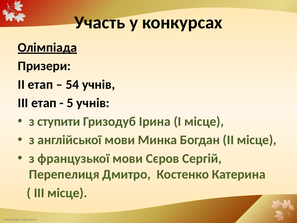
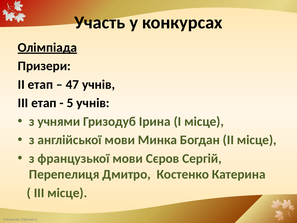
54: 54 -> 47
ступити: ступити -> учнями
